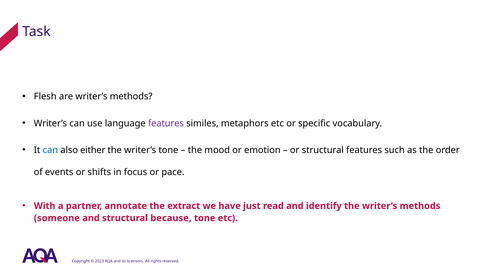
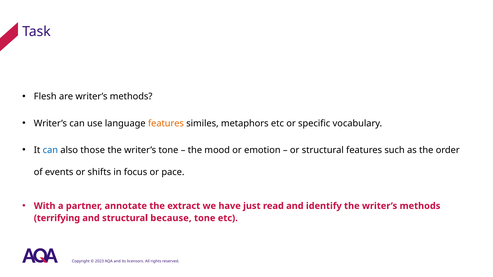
features at (166, 123) colour: purple -> orange
either: either -> those
someone: someone -> terrifying
